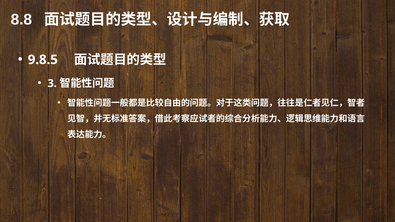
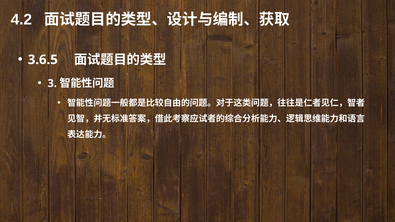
8.8: 8.8 -> 4.2
9.8.5: 9.8.5 -> 3.6.5
